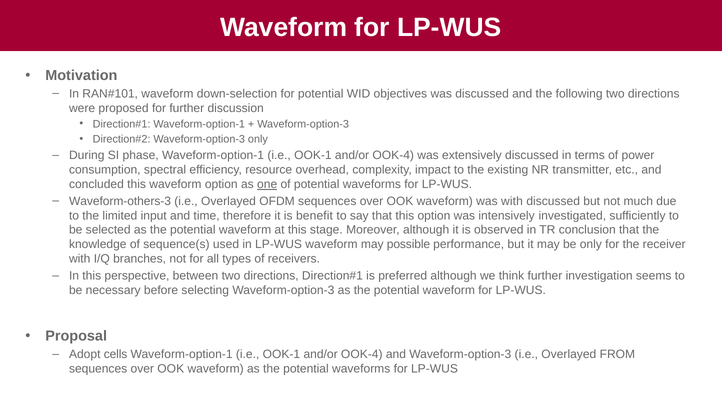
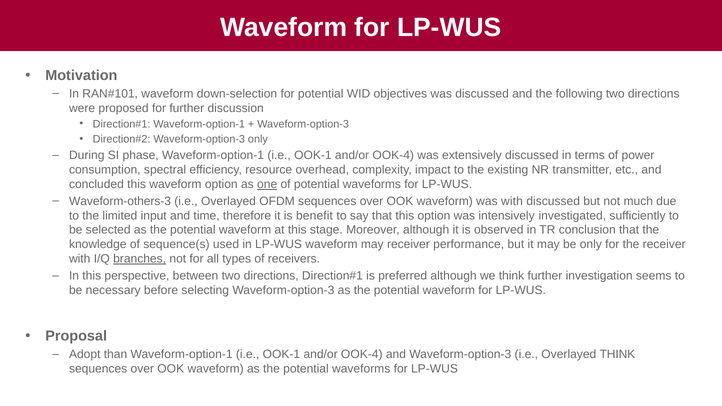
may possible: possible -> receiver
branches underline: none -> present
cells: cells -> than
Overlayed FROM: FROM -> THINK
